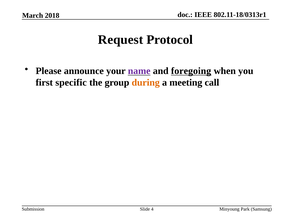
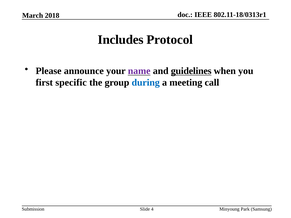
Request: Request -> Includes
foregoing: foregoing -> guidelines
during colour: orange -> blue
